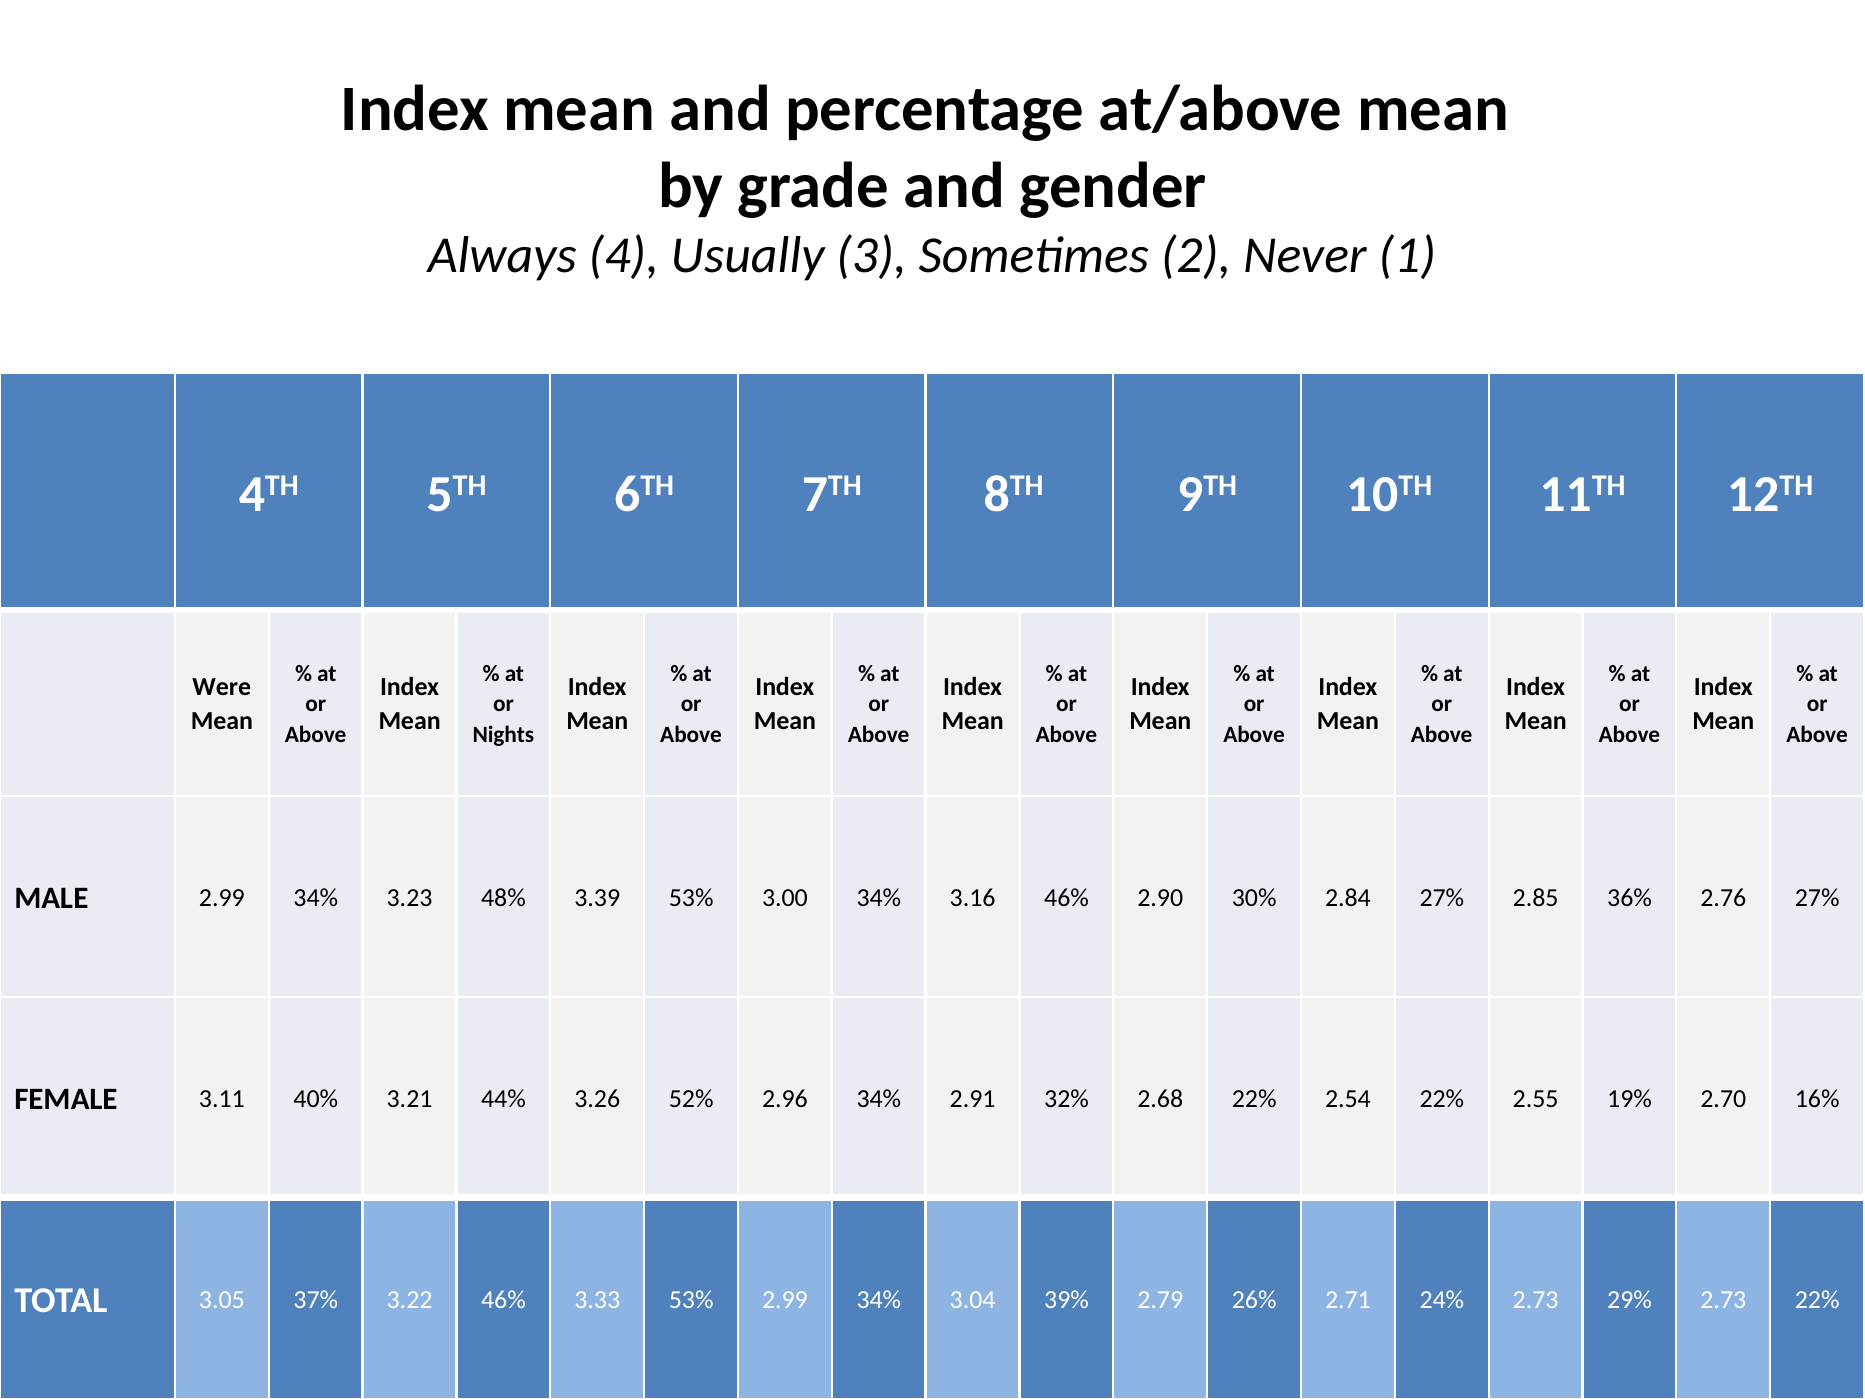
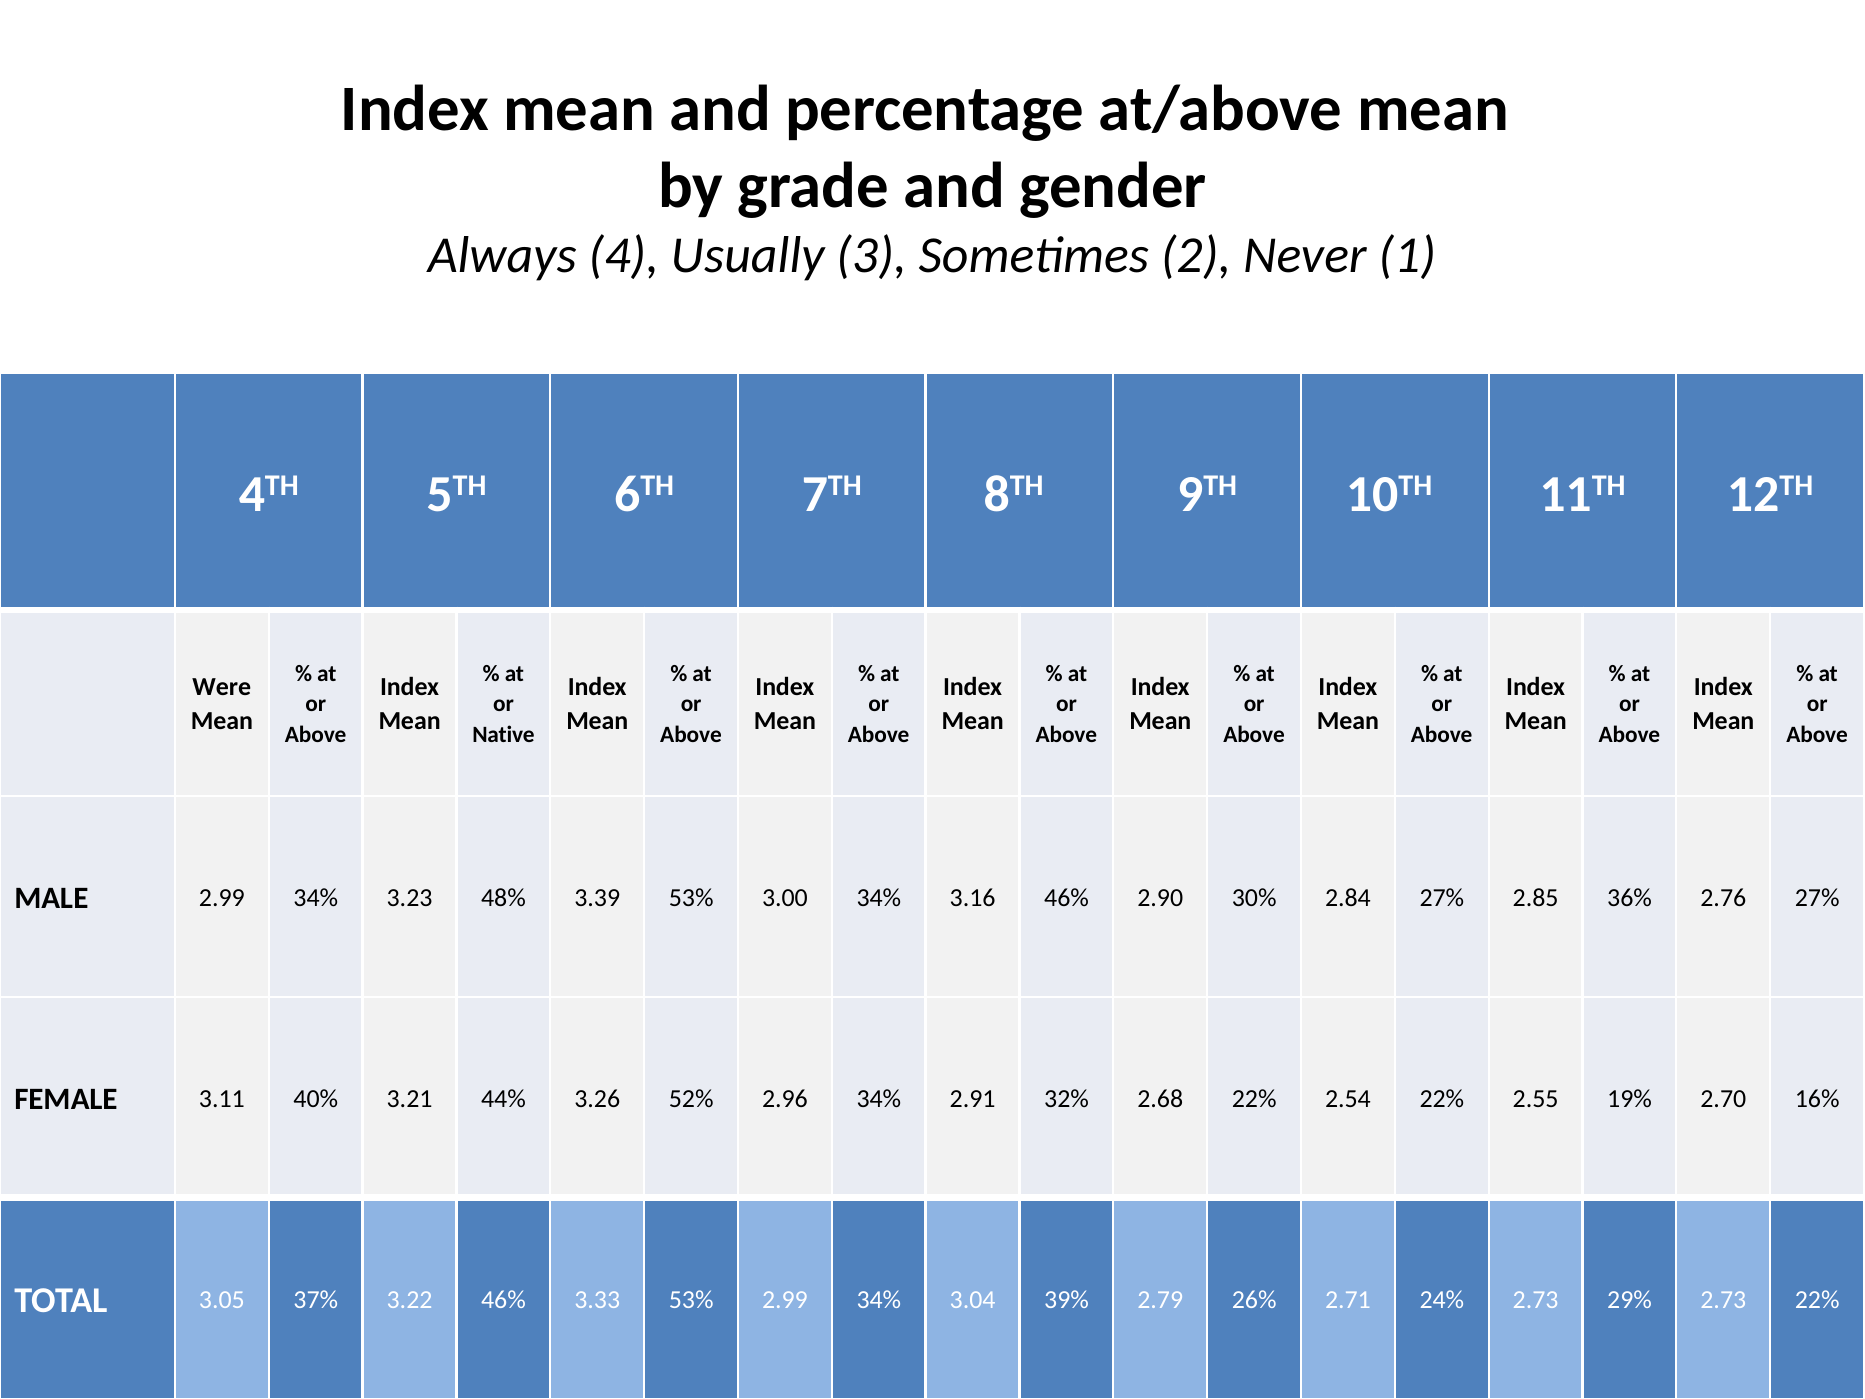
Nights: Nights -> Native
